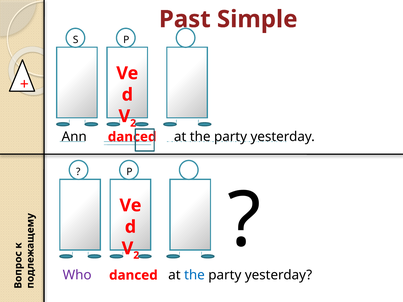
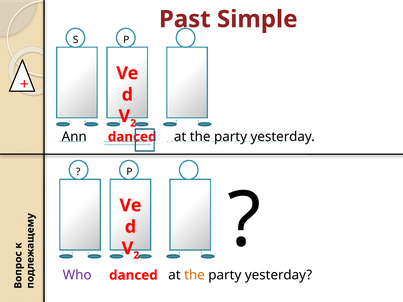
the at (194, 275) colour: blue -> orange
